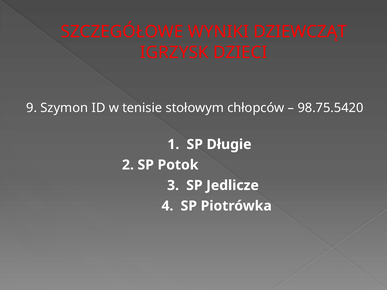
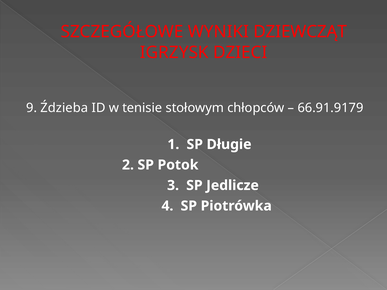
Szymon: Szymon -> Ździeba
98.75.5420: 98.75.5420 -> 66.91.9179
